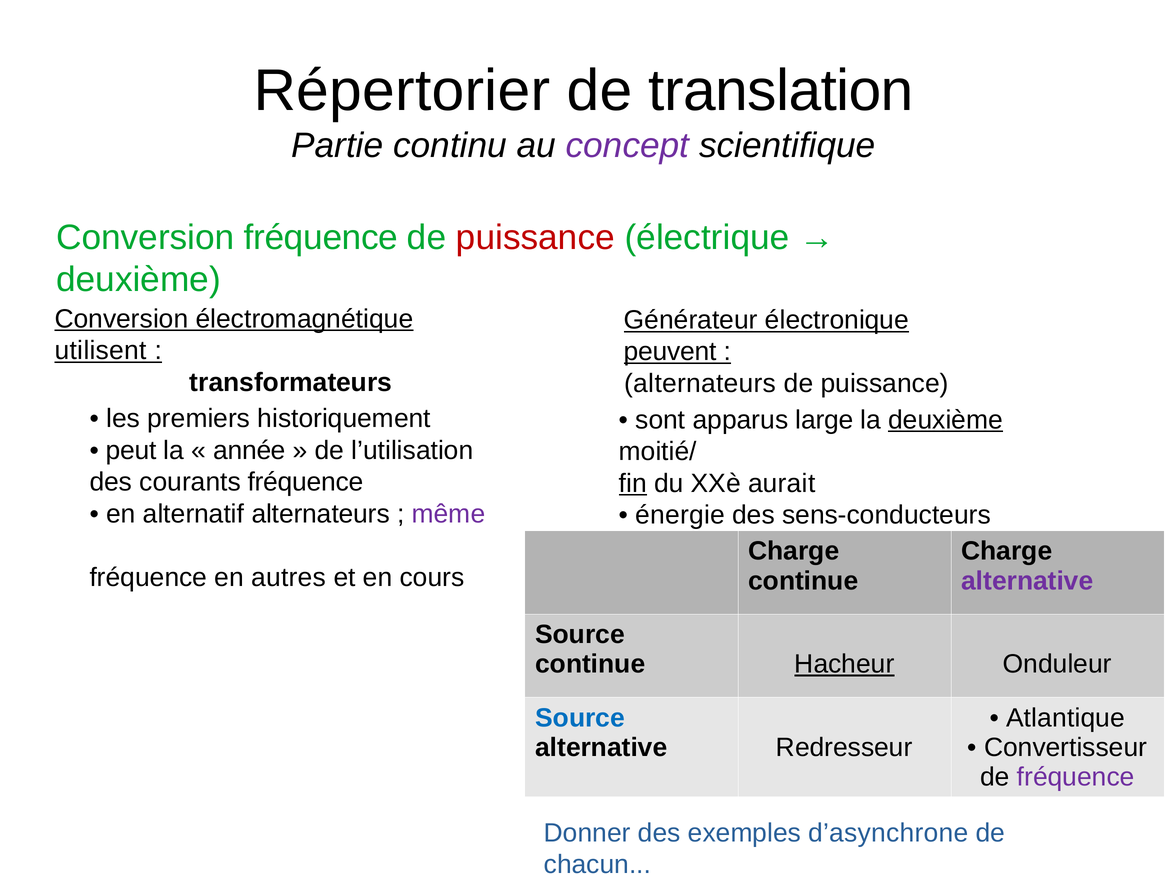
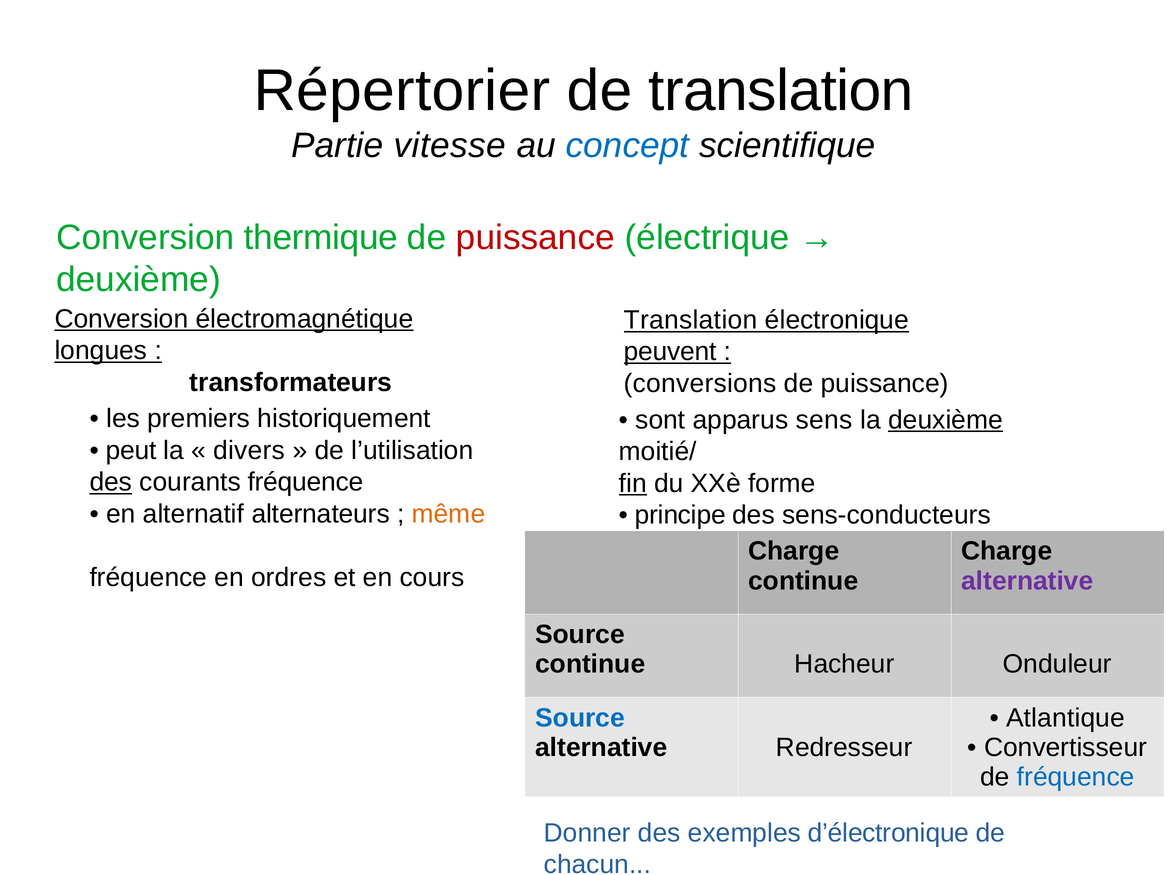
continu: continu -> vitesse
concept colour: purple -> blue
Conversion fréquence: fréquence -> thermique
Générateur at (691, 320): Générateur -> Translation
utilisent: utilisent -> longues
alternateurs at (700, 383): alternateurs -> conversions
large: large -> sens
année: année -> divers
des at (111, 482) underline: none -> present
aurait: aurait -> forme
même colour: purple -> orange
énergie: énergie -> principe
autres: autres -> ordres
Hacheur underline: present -> none
fréquence at (1076, 777) colour: purple -> blue
d’asynchrone: d’asynchrone -> d’électronique
